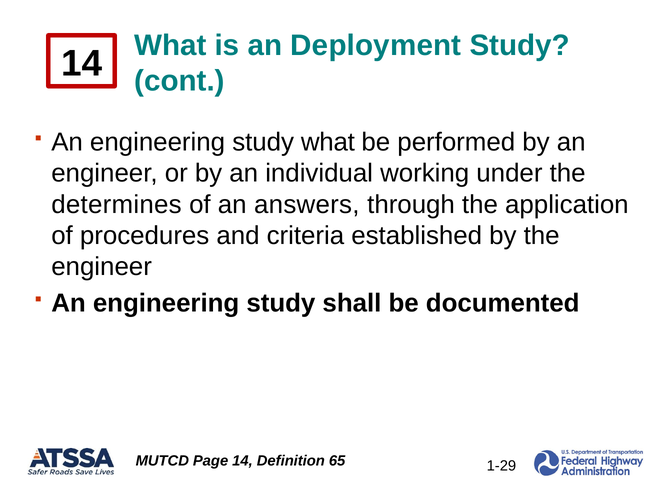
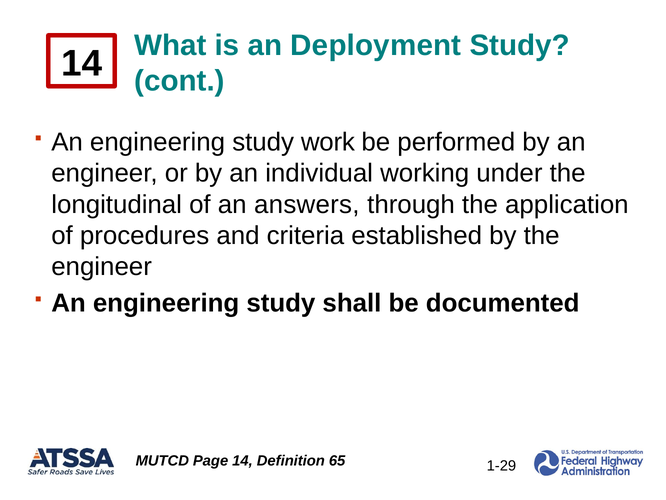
study what: what -> work
determines: determines -> longitudinal
